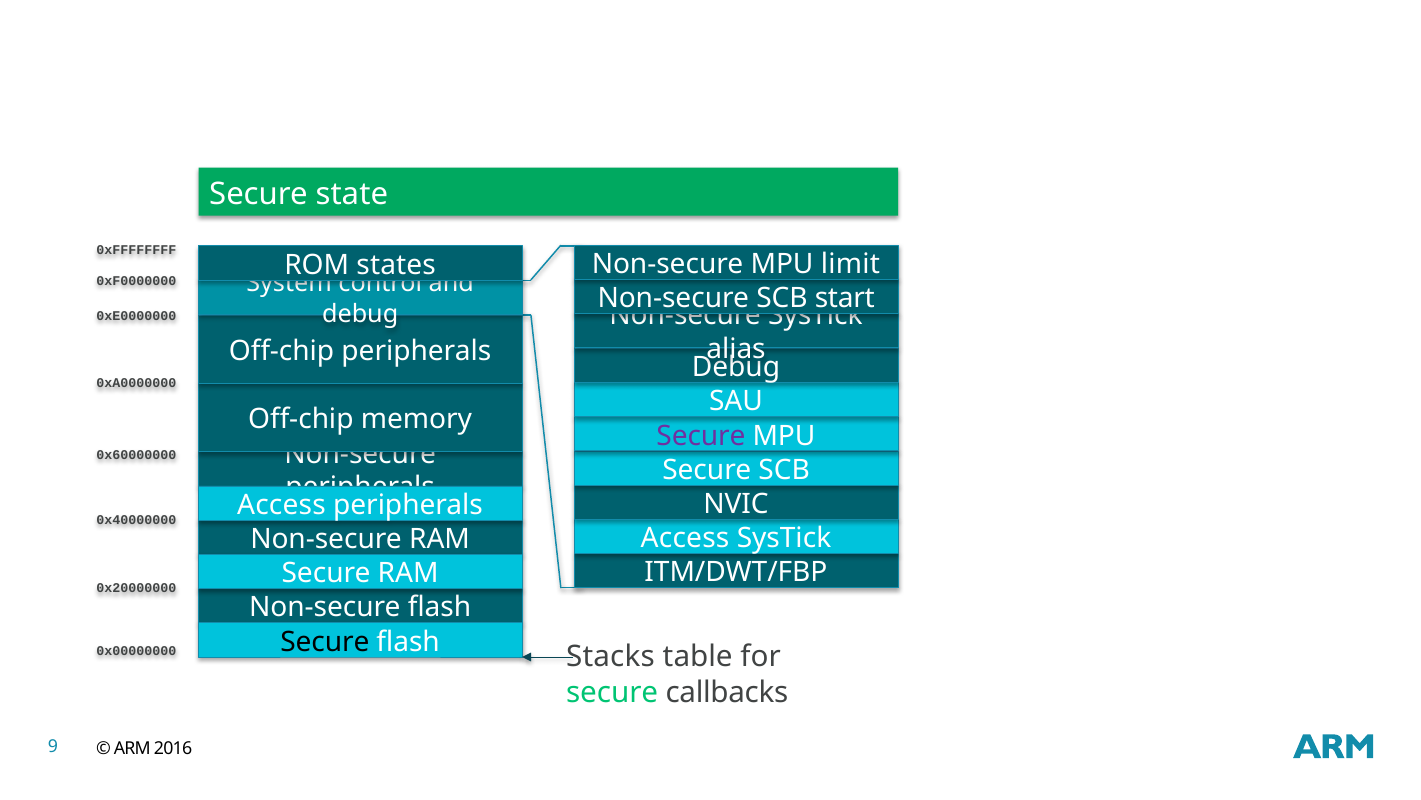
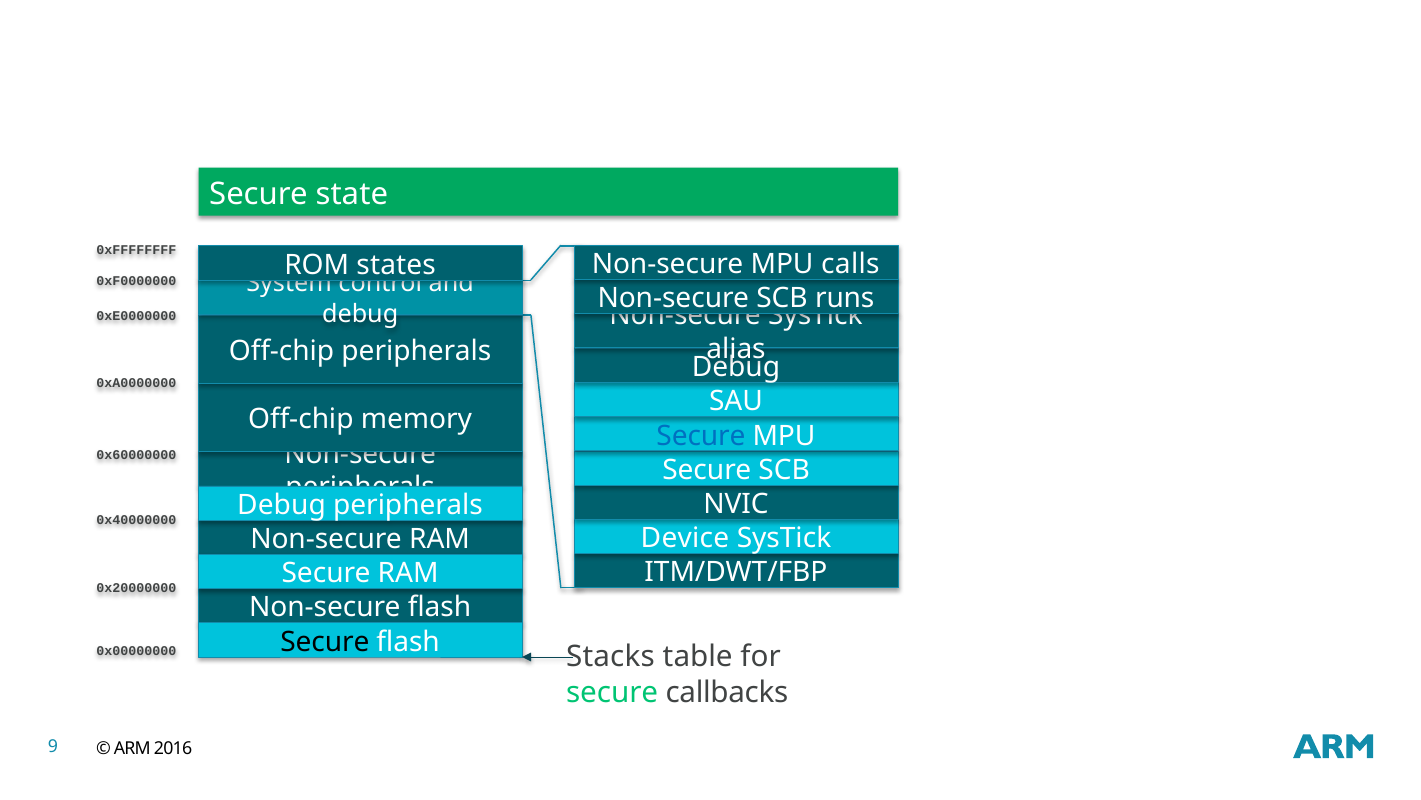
limit: limit -> calls
start: start -> runs
Secure at (701, 435) colour: purple -> blue
Access at (281, 505): Access -> Debug
Access at (685, 538): Access -> Device
